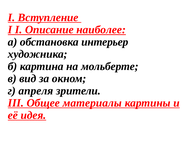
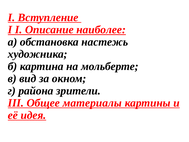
интерьер: интерьер -> настежь
апреля: апреля -> района
